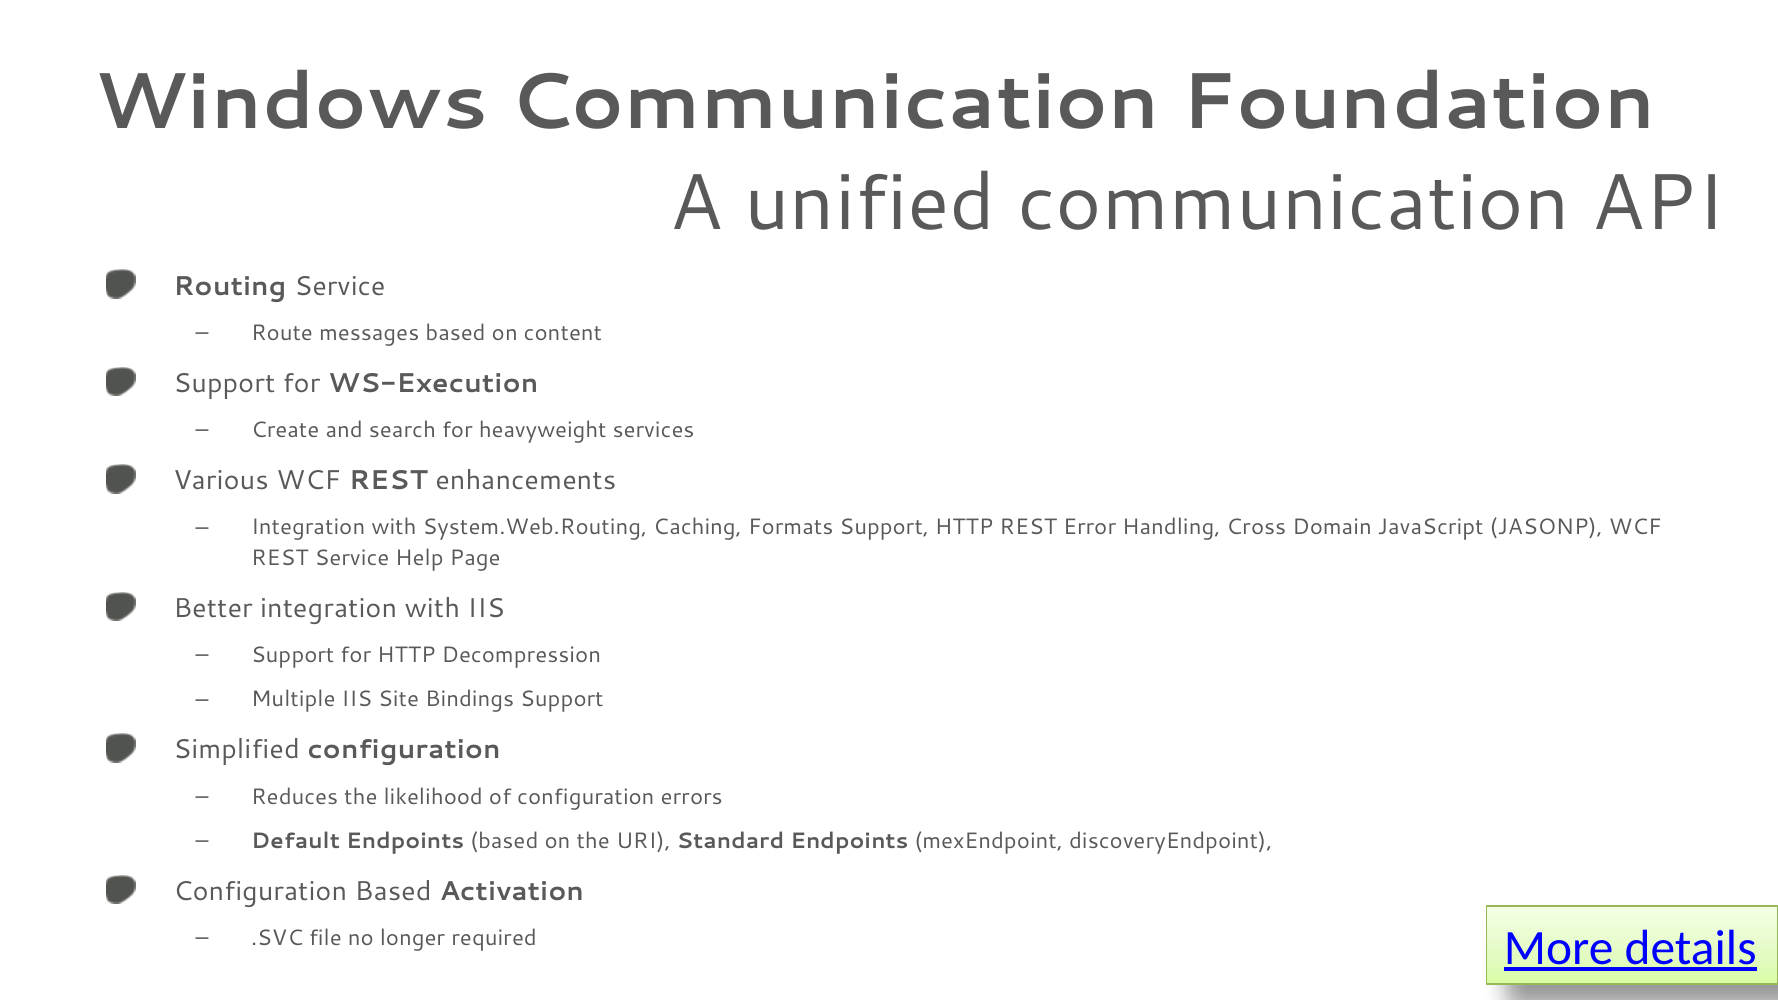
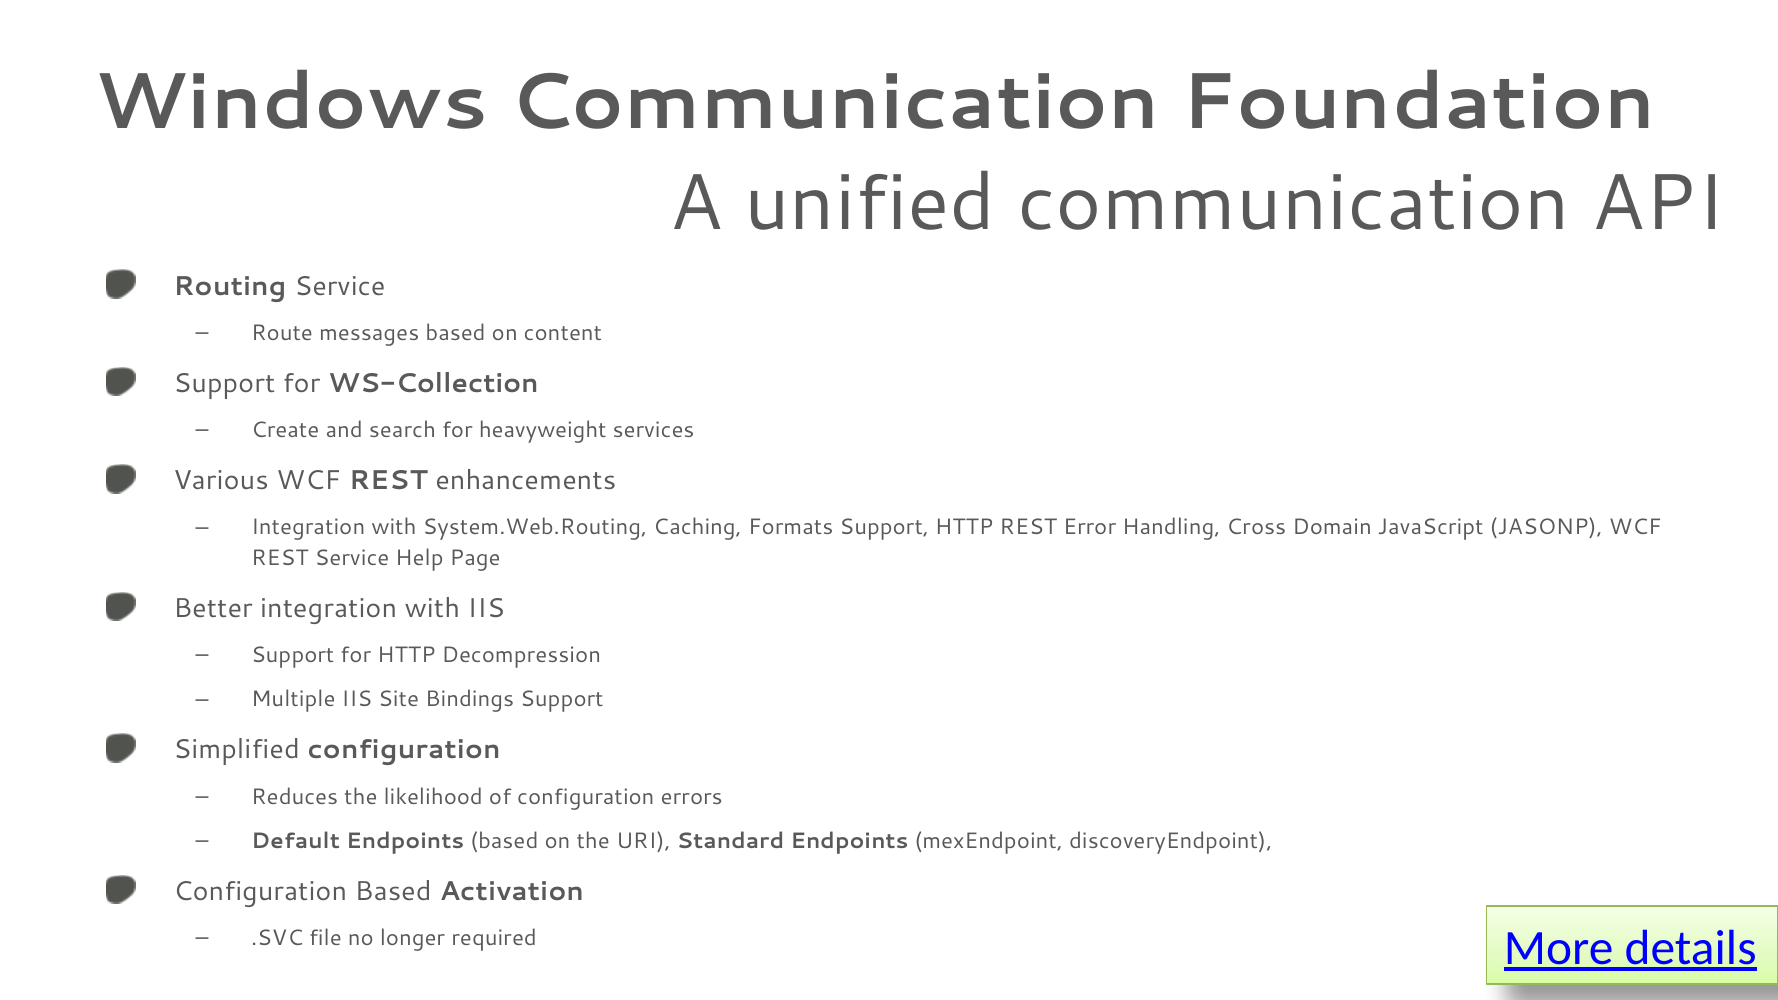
WS-Execution: WS-Execution -> WS-Collection
